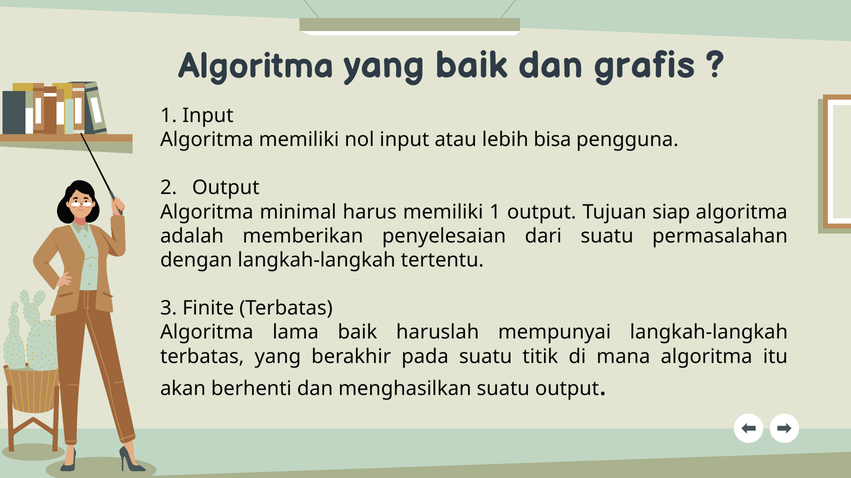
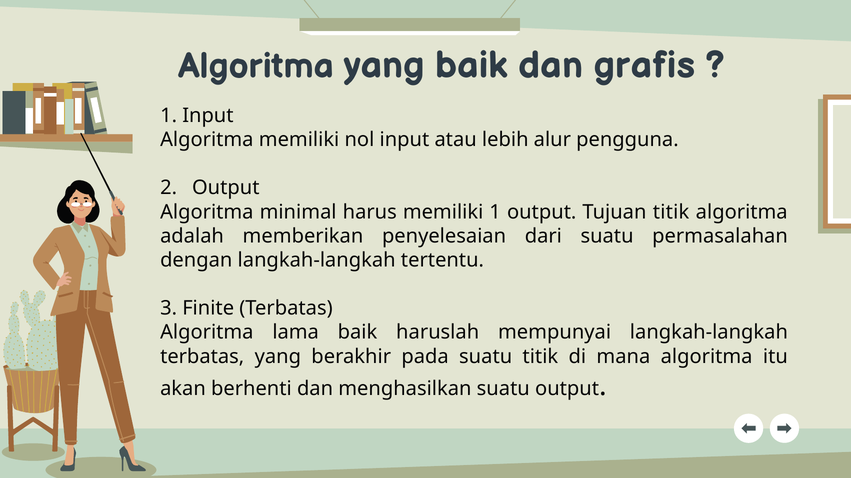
bisa: bisa -> alur
Tujuan siap: siap -> titik
